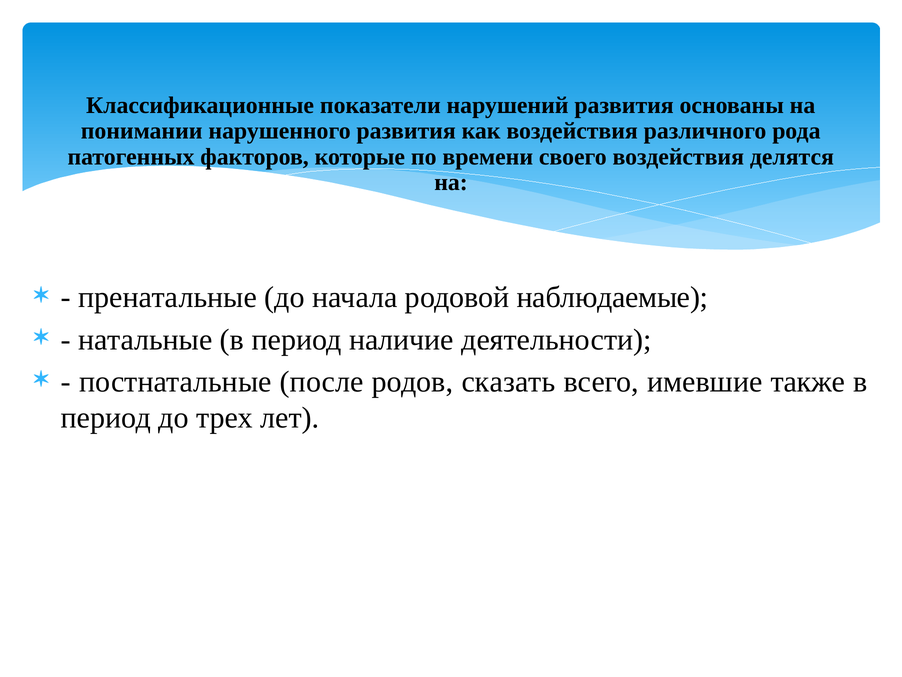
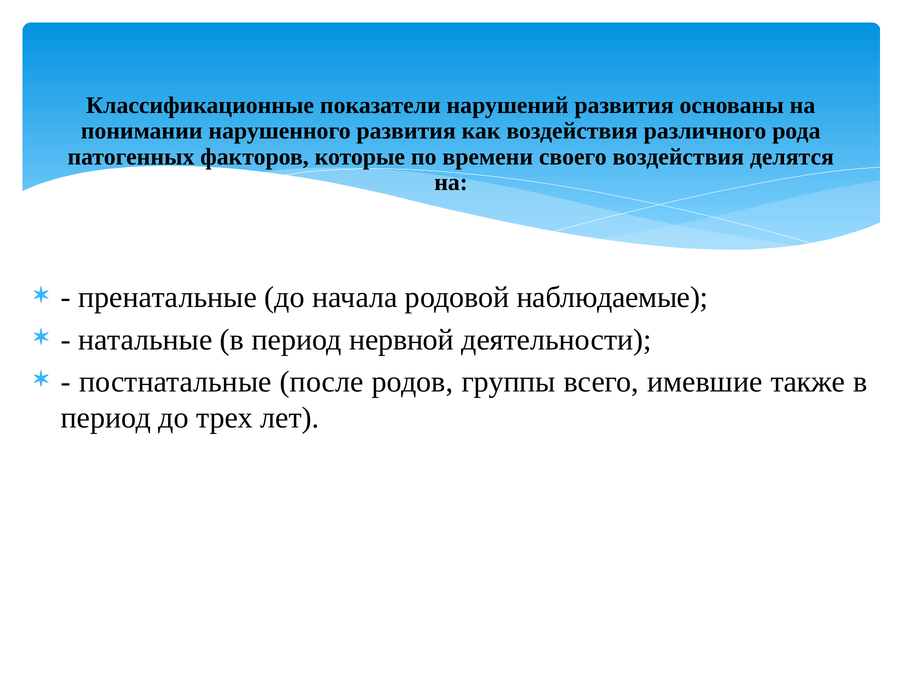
наличие: наличие -> нервной
сказать: сказать -> группы
